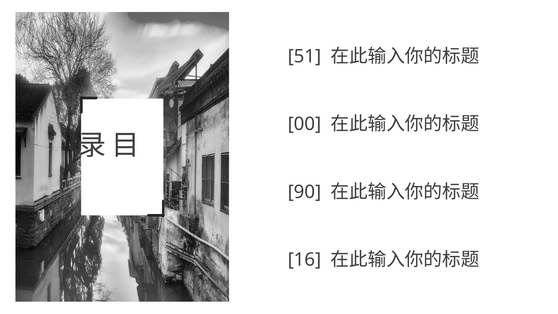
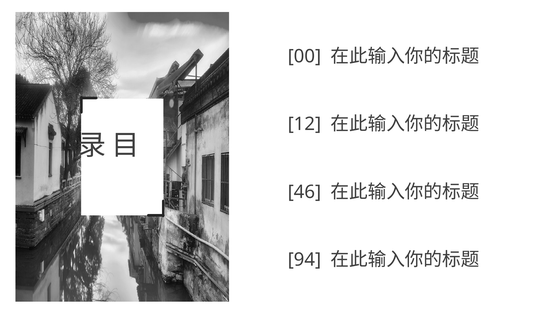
51: 51 -> 00
00: 00 -> 12
90: 90 -> 46
16: 16 -> 94
